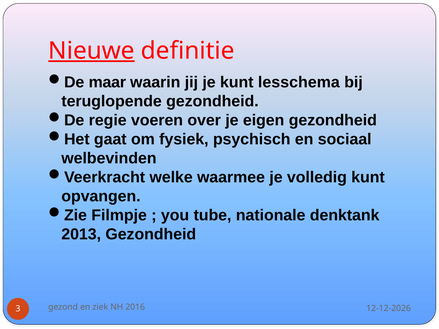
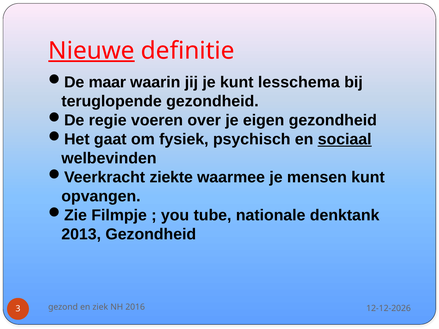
sociaal underline: none -> present
welke: welke -> ziekte
volledig: volledig -> mensen
